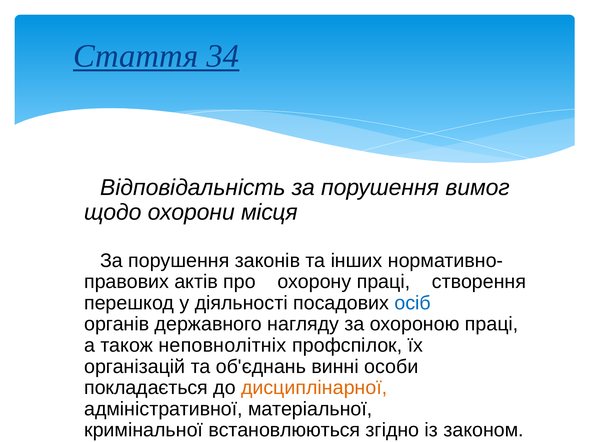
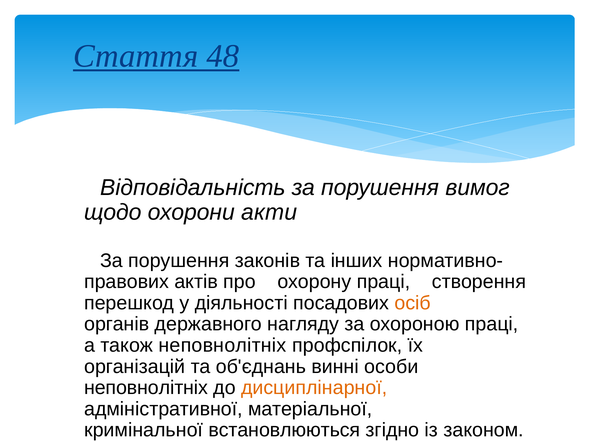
34: 34 -> 48
місця: місця -> акти
осіб colour: blue -> orange
покладається at (146, 388): покладається -> неповнолітніх
